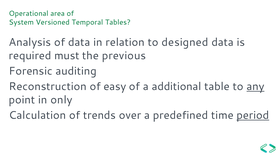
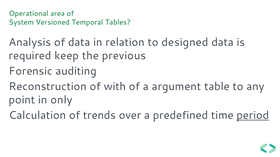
must: must -> keep
easy: easy -> with
additional: additional -> argument
any underline: present -> none
